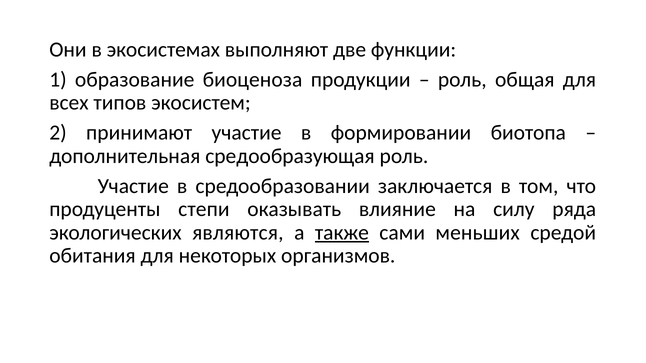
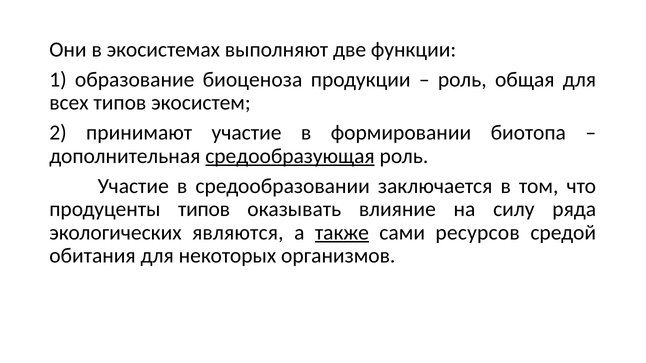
средообразующая underline: none -> present
продуценты степи: степи -> типов
меньших: меньших -> ресурсов
